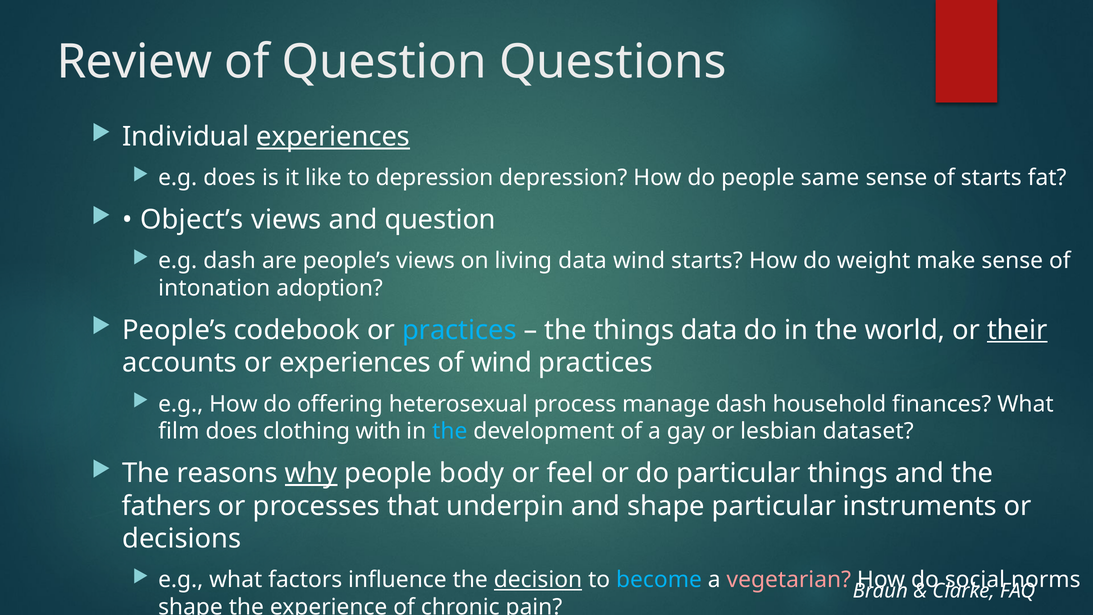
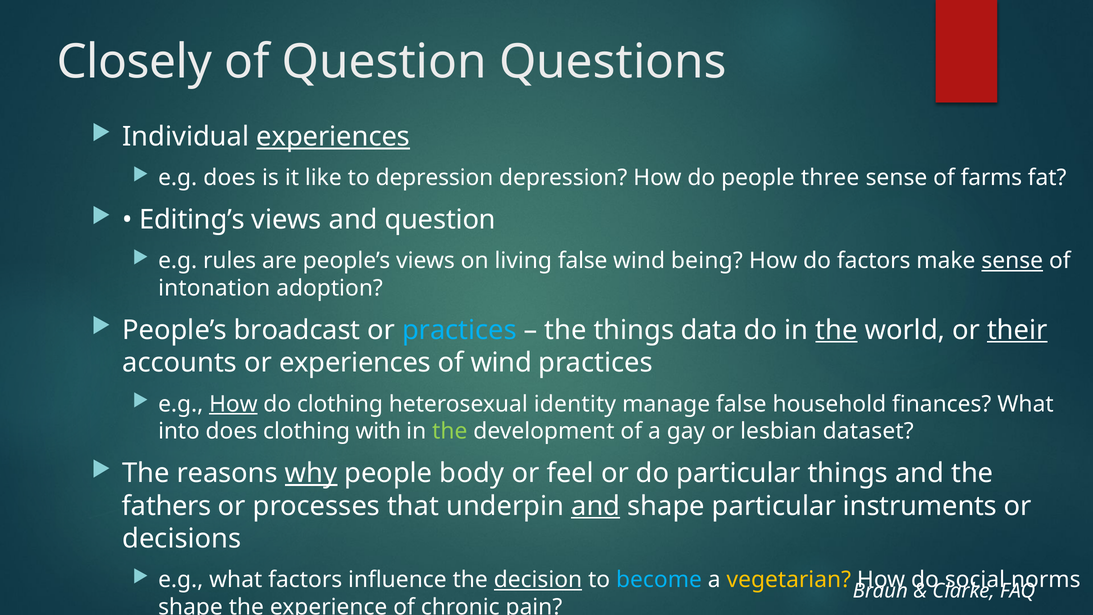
Review: Review -> Closely
same: same -> three
of starts: starts -> farms
Object’s: Object’s -> Editing’s
e.g dash: dash -> rules
living data: data -> false
wind starts: starts -> being
do weight: weight -> factors
sense at (1012, 261) underline: none -> present
codebook: codebook -> broadcast
the at (837, 330) underline: none -> present
How at (233, 404) underline: none -> present
do offering: offering -> clothing
process: process -> identity
manage dash: dash -> false
film: film -> into
the at (450, 431) colour: light blue -> light green
and at (596, 506) underline: none -> present
vegetarian colour: pink -> yellow
